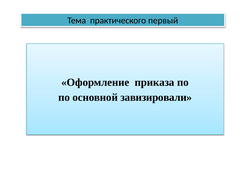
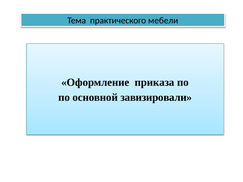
первый: первый -> мебели
